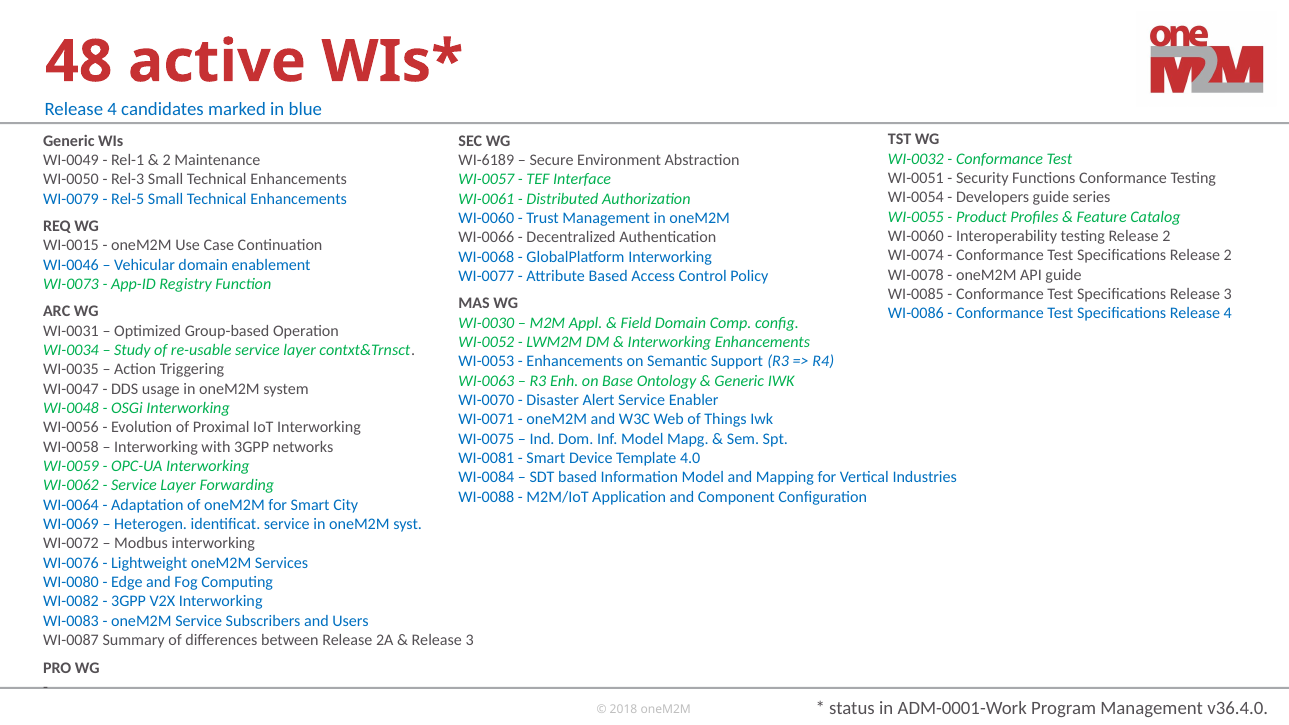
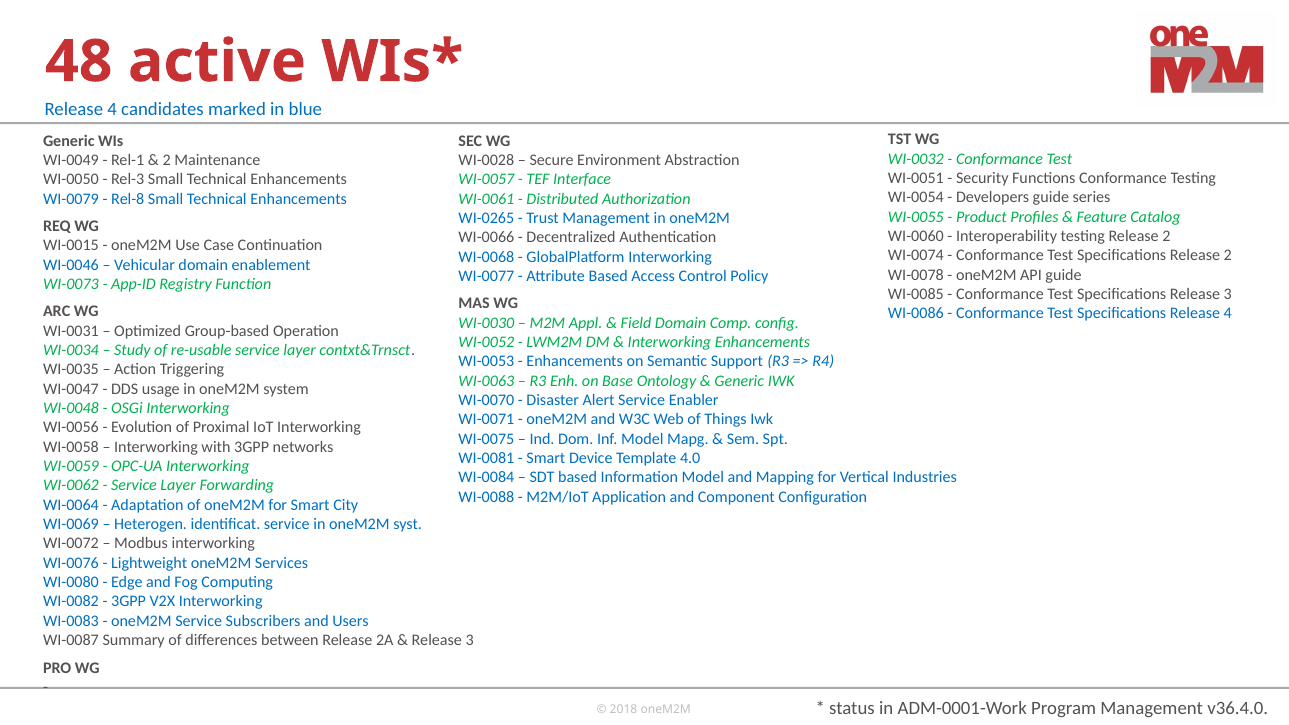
WI-6189: WI-6189 -> WI-0028
Rel-5: Rel-5 -> Rel-8
WI-0060 at (486, 218): WI-0060 -> WI-0265
